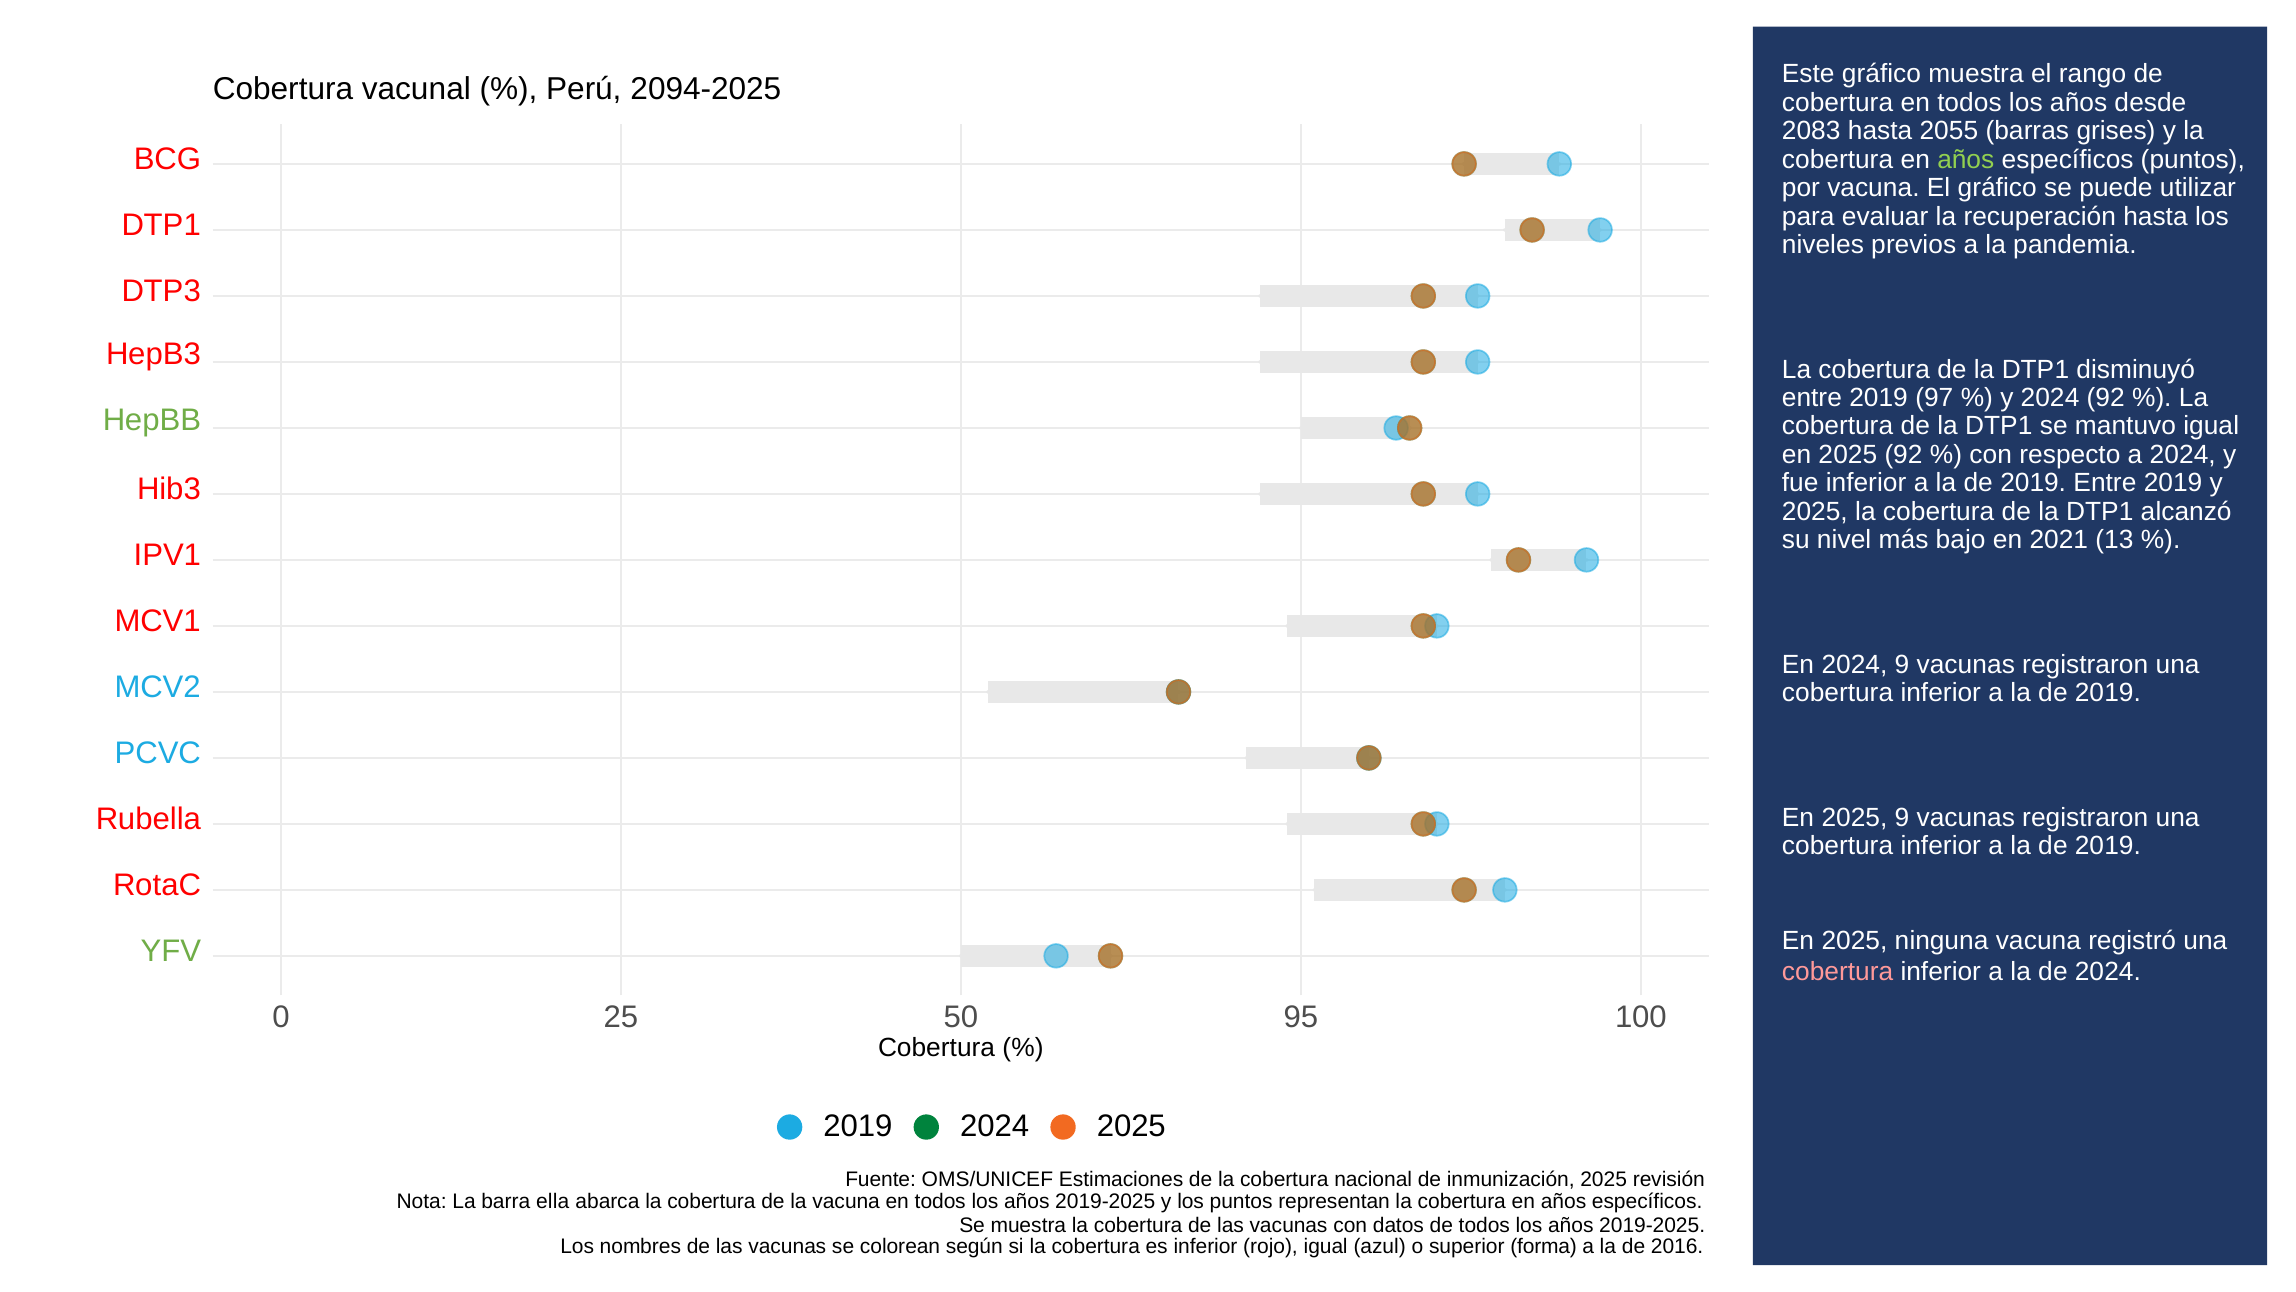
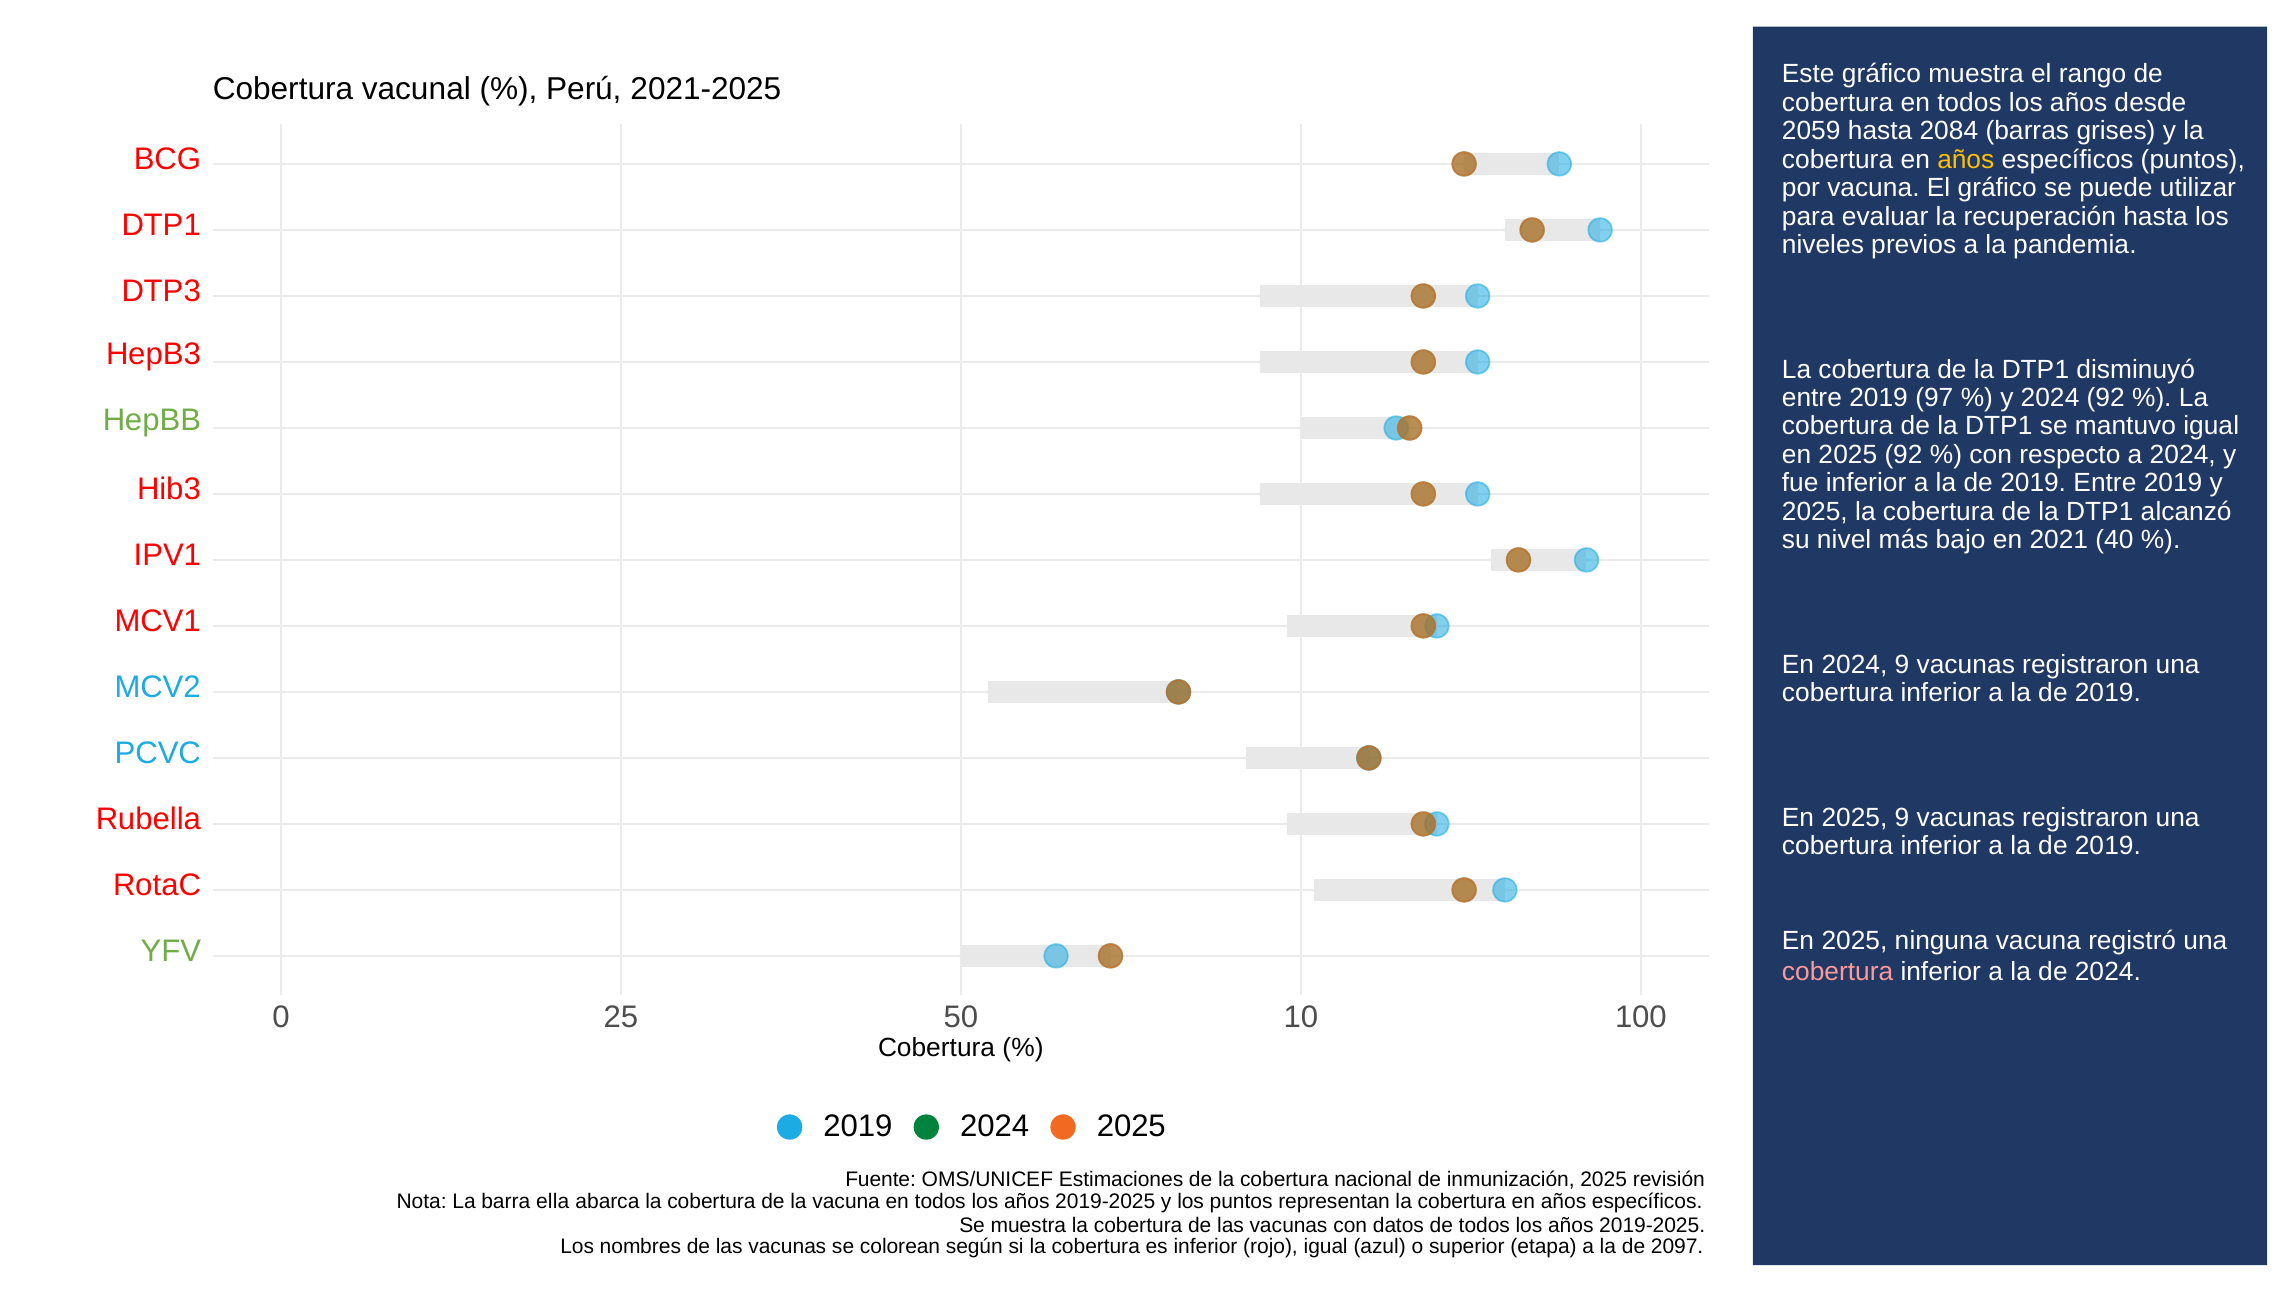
2094-2025: 2094-2025 -> 2021-2025
2083: 2083 -> 2059
2055: 2055 -> 2084
años at (1966, 159) colour: light green -> yellow
13: 13 -> 40
95: 95 -> 10
forma: forma -> etapa
2016: 2016 -> 2097
